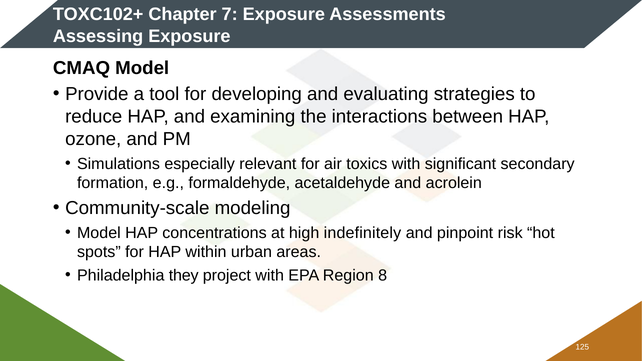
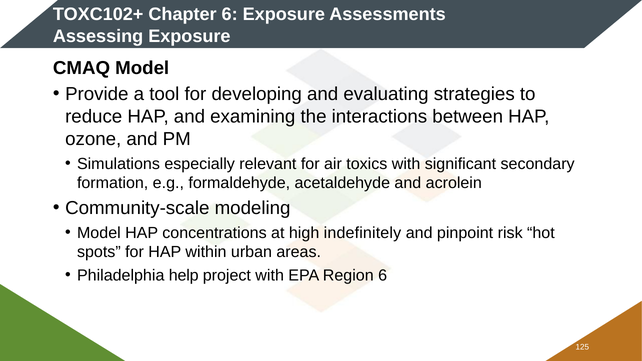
Chapter 7: 7 -> 6
they: they -> help
Region 8: 8 -> 6
